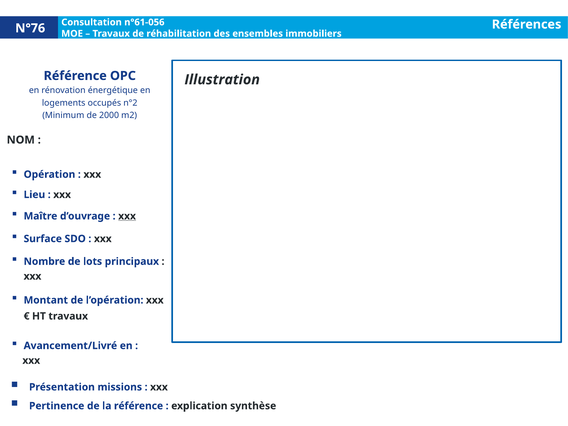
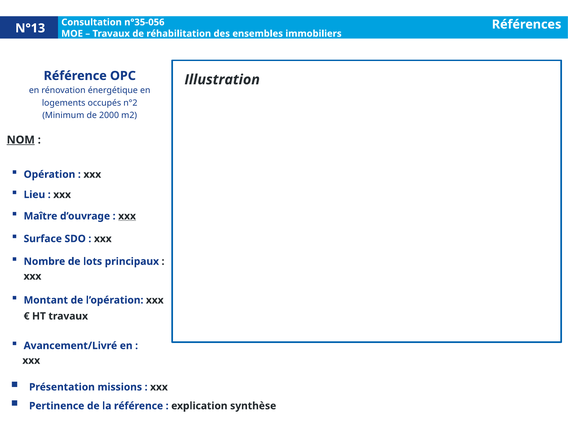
n°61-056: n°61-056 -> n°35-056
N°76: N°76 -> N°13
NOM underline: none -> present
